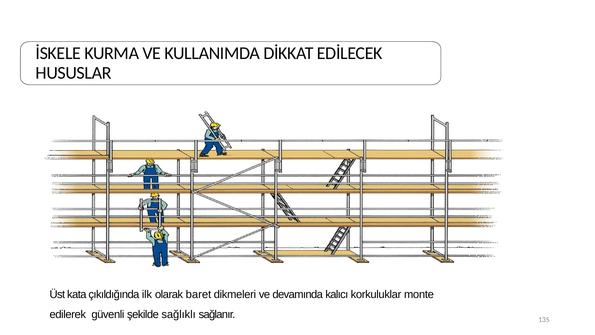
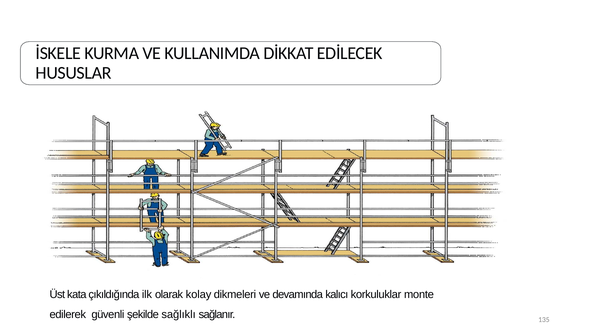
baret: baret -> kolay
